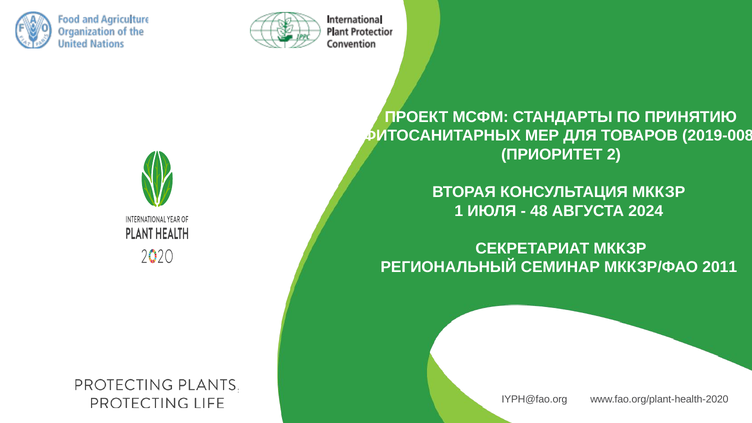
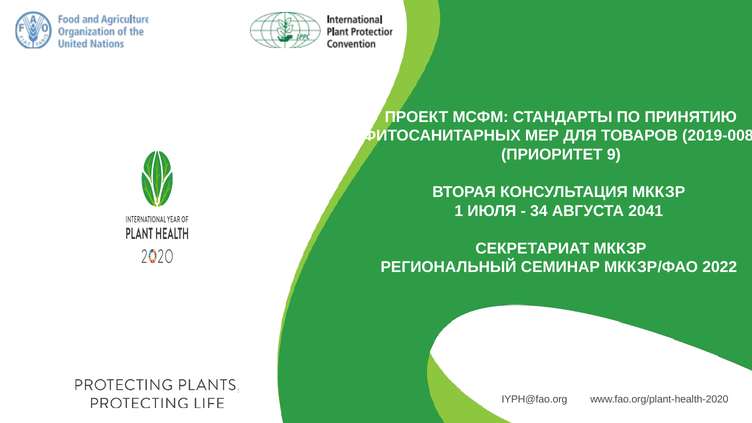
2: 2 -> 9
48: 48 -> 34
2024: 2024 -> 2041
2011: 2011 -> 2022
